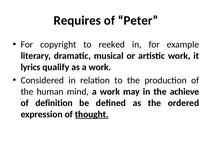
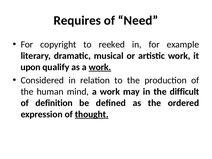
Peter: Peter -> Need
lyrics: lyrics -> upon
work at (100, 67) underline: none -> present
achieve: achieve -> difficult
